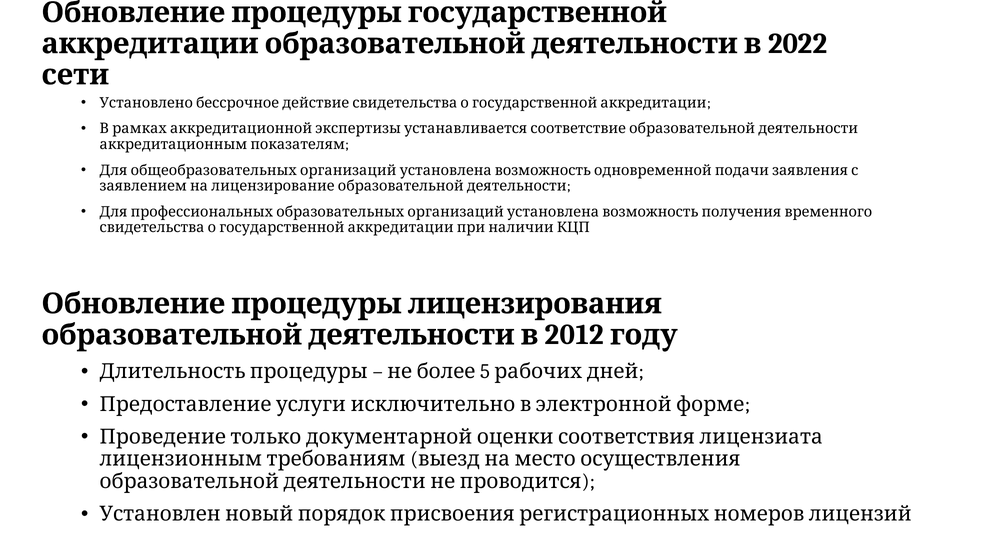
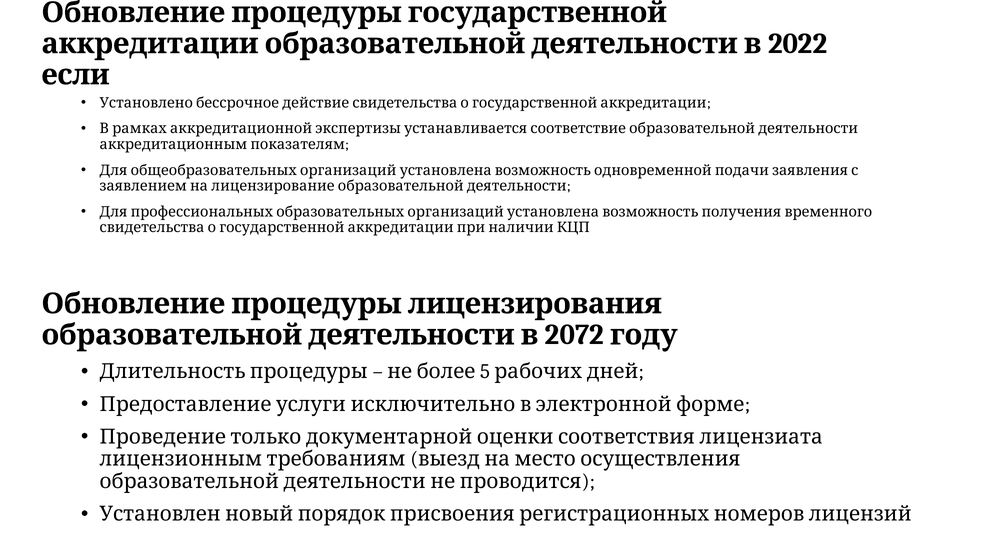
сети: сети -> если
2012: 2012 -> 2072
